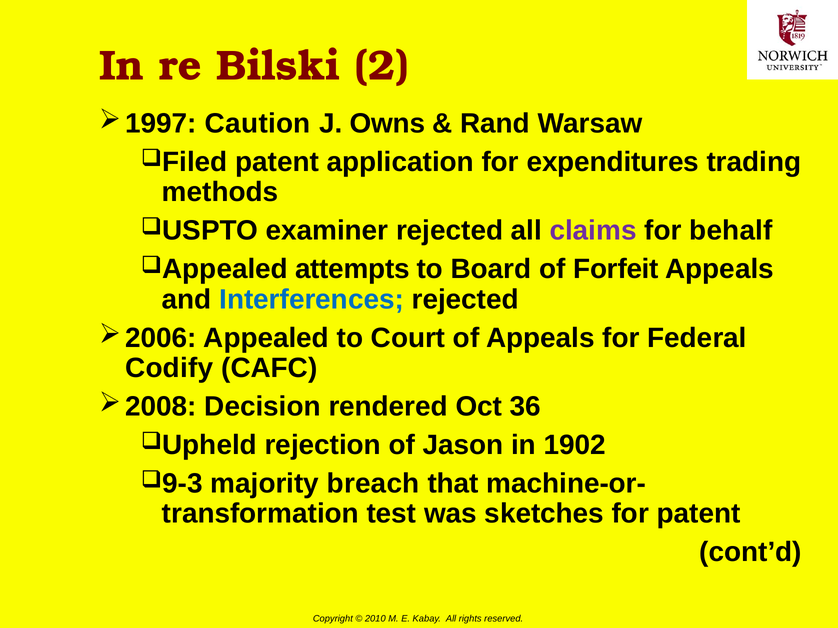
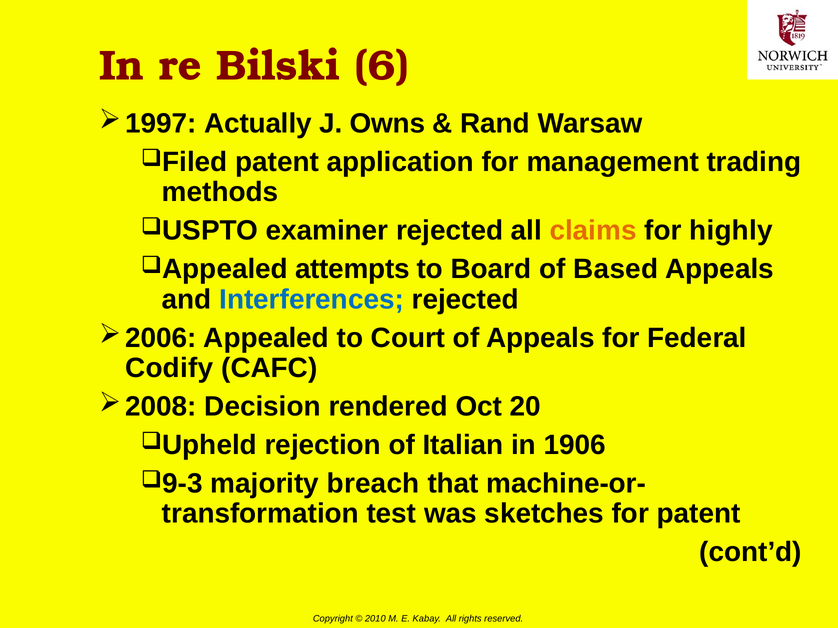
2: 2 -> 6
Caution: Caution -> Actually
expenditures: expenditures -> management
claims colour: purple -> orange
behalf: behalf -> highly
Forfeit: Forfeit -> Based
36: 36 -> 20
Jason: Jason -> Italian
1902: 1902 -> 1906
